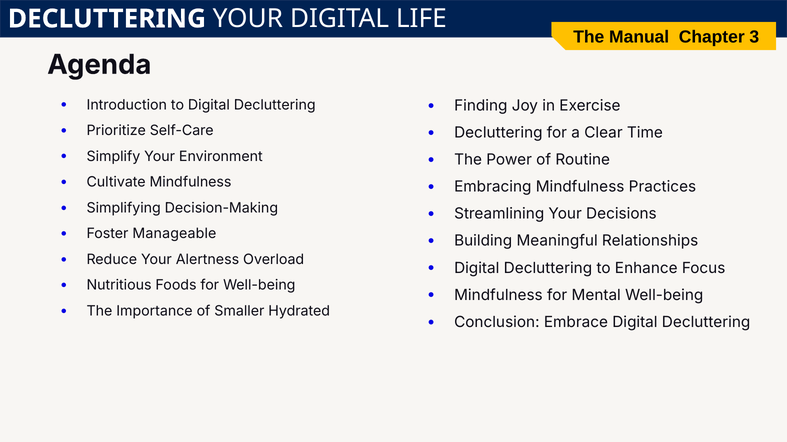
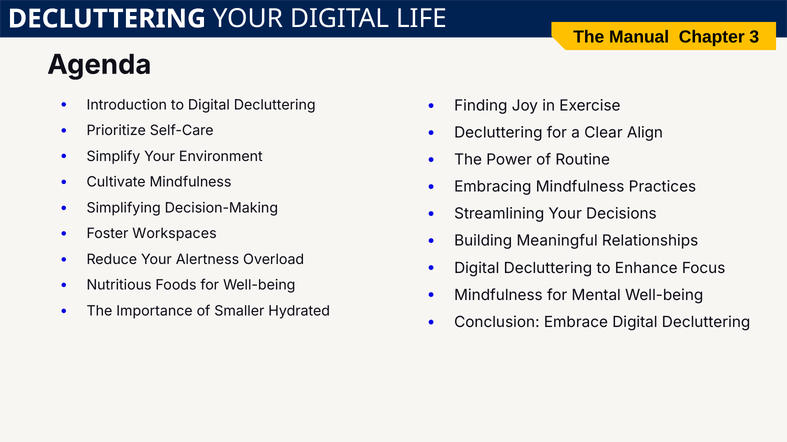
Time: Time -> Align
Manageable: Manageable -> Workspaces
